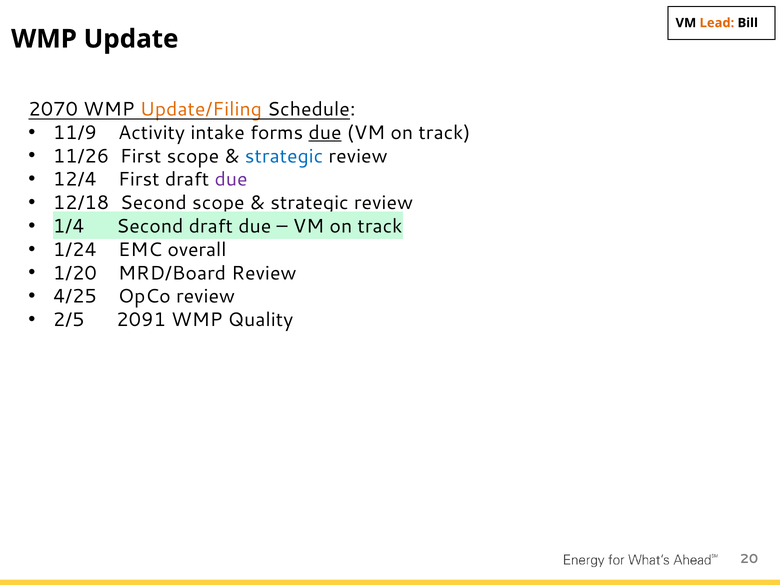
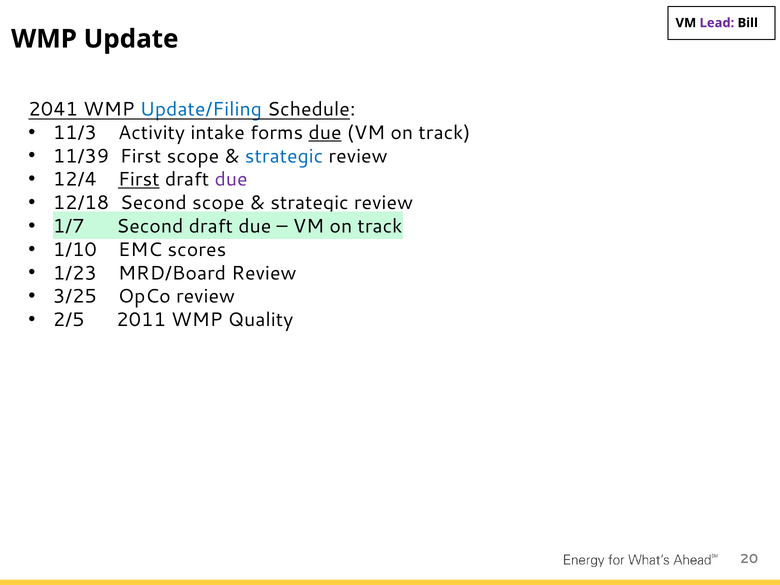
Lead colour: orange -> purple
2070: 2070 -> 2041
Update/Filing colour: orange -> blue
11/9: 11/9 -> 11/3
11/26: 11/26 -> 11/39
First at (139, 179) underline: none -> present
1/4: 1/4 -> 1/7
1/24: 1/24 -> 1/10
overall: overall -> scores
1/20: 1/20 -> 1/23
4/25: 4/25 -> 3/25
2091: 2091 -> 2011
